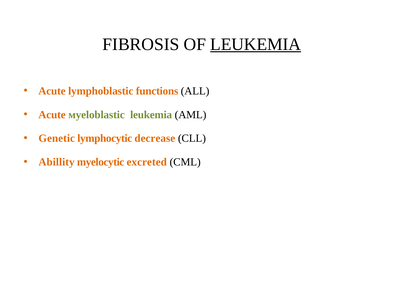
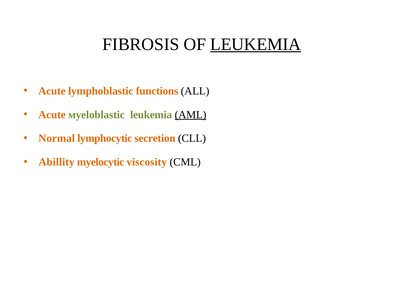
AML underline: none -> present
Genetic: Genetic -> Normal
decrease: decrease -> secretion
excreted: excreted -> viscosity
